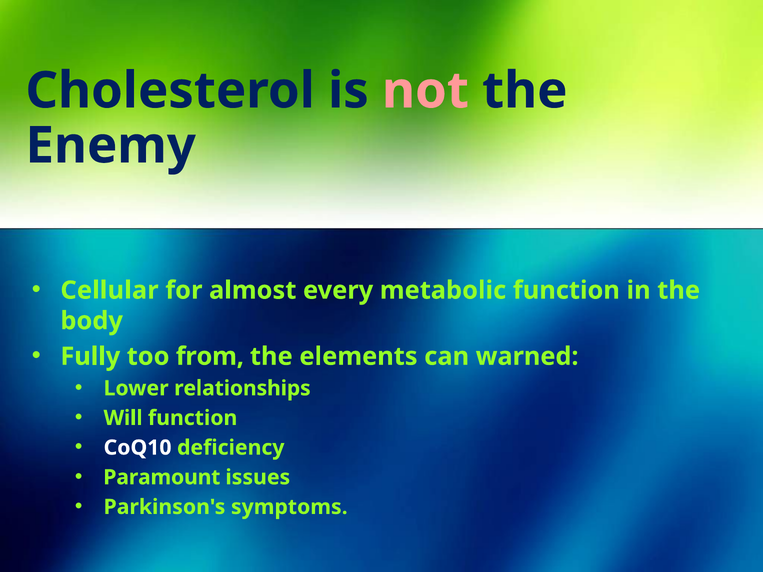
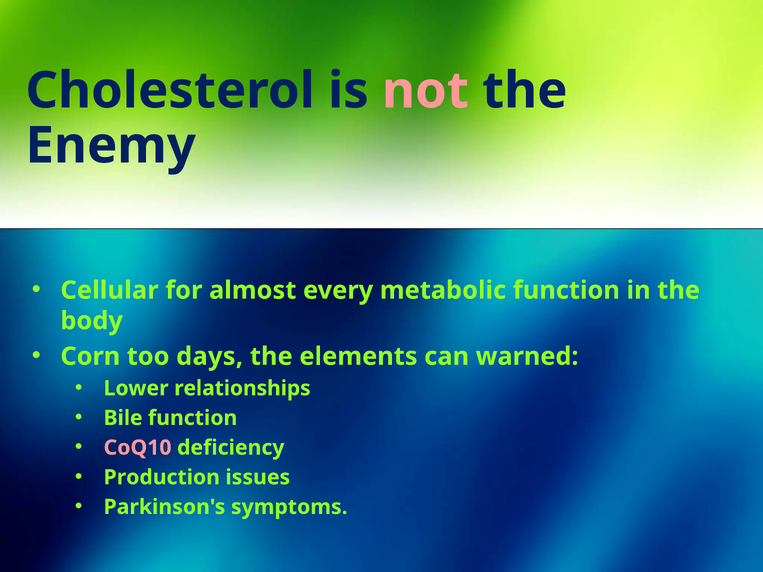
Fully: Fully -> Corn
from: from -> days
Will: Will -> Bile
CoQ10 colour: white -> pink
Paramount: Paramount -> Production
